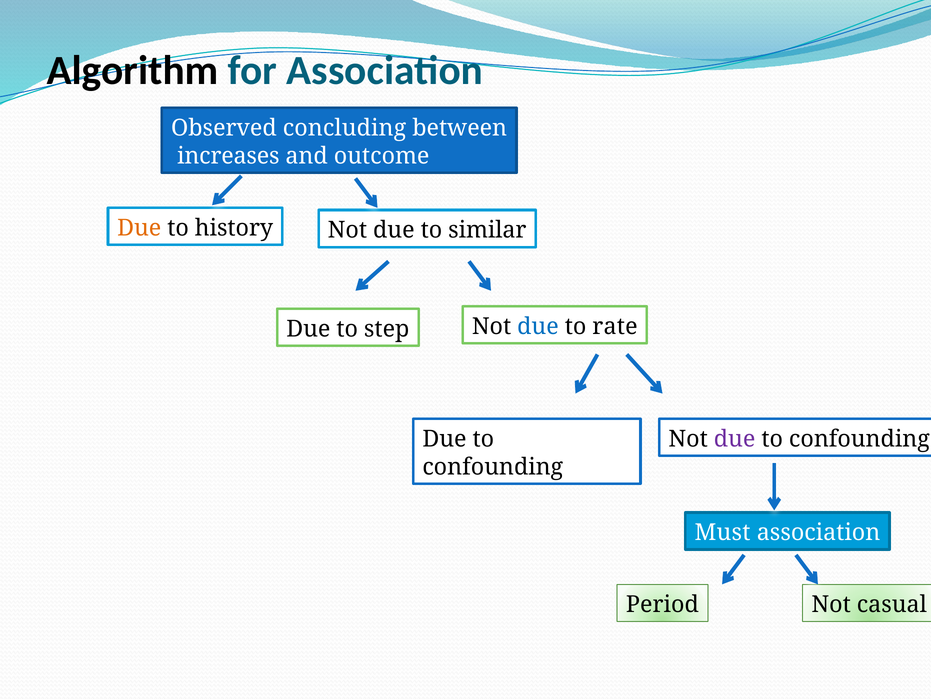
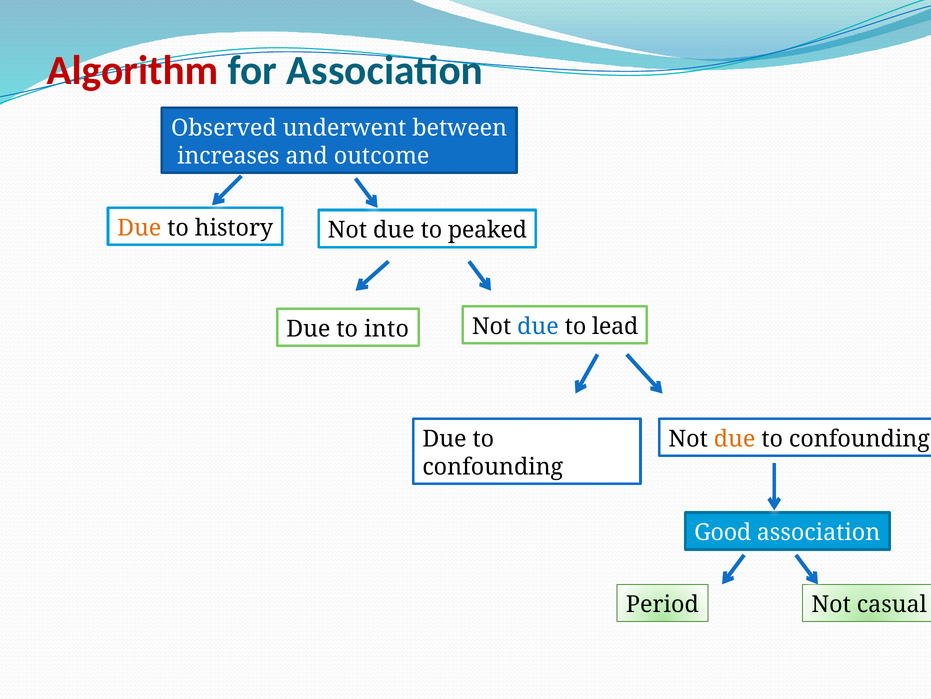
Algorithm colour: black -> red
concluding: concluding -> underwent
similar: similar -> peaked
step: step -> into
rate: rate -> lead
due at (735, 438) colour: purple -> orange
Must: Must -> Good
